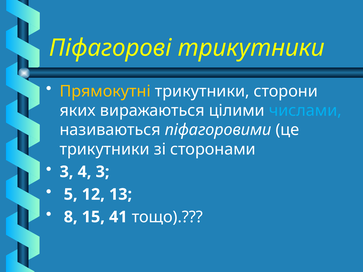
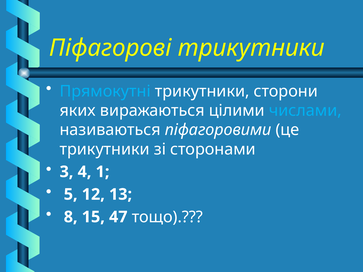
Прямокутні colour: yellow -> light blue
4 3: 3 -> 1
41: 41 -> 47
